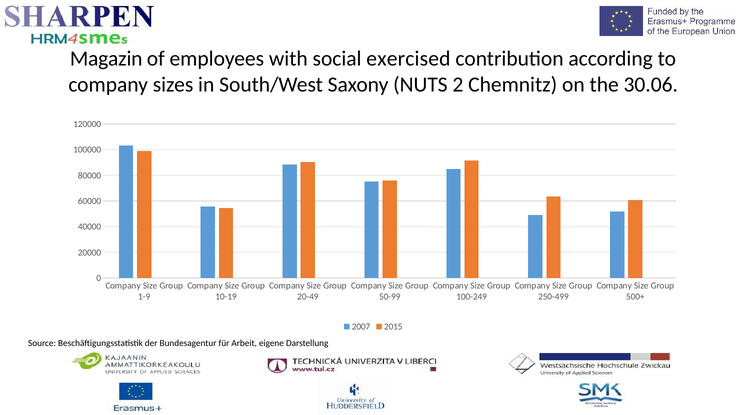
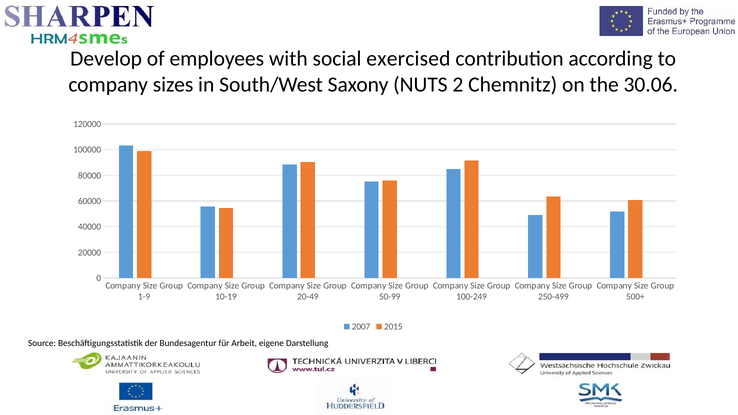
Magazin: Magazin -> Develop
